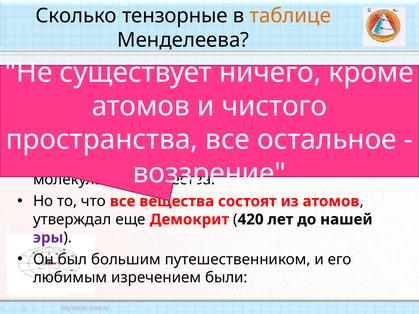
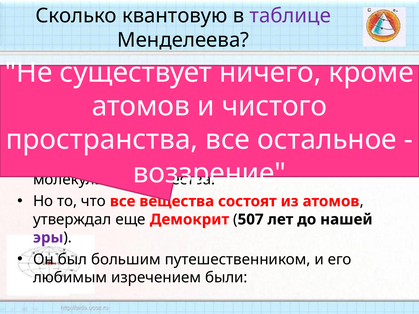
тензорные: тензорные -> квантовую
таблице colour: orange -> purple
420: 420 -> 507
